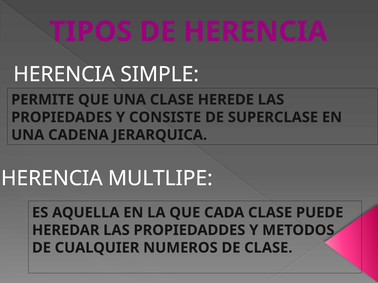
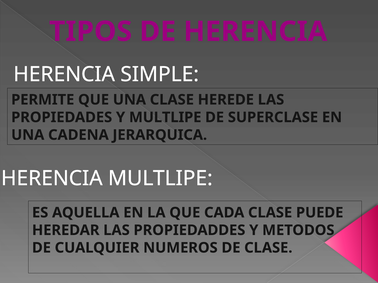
Y CONSISTE: CONSISTE -> MULTLIPE
